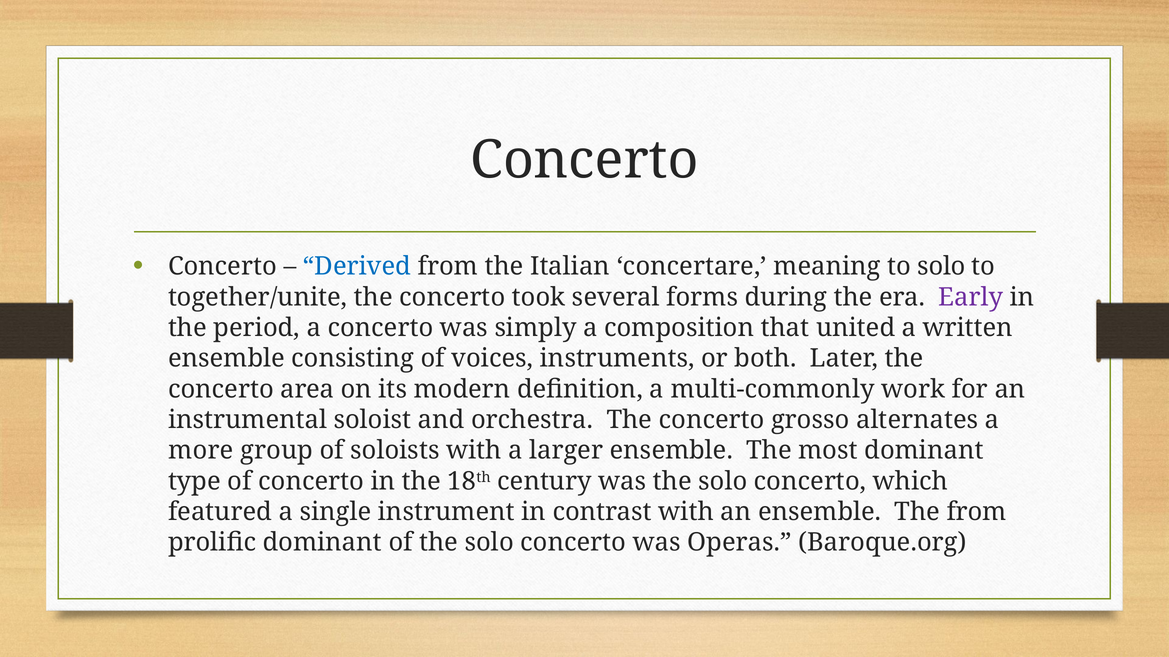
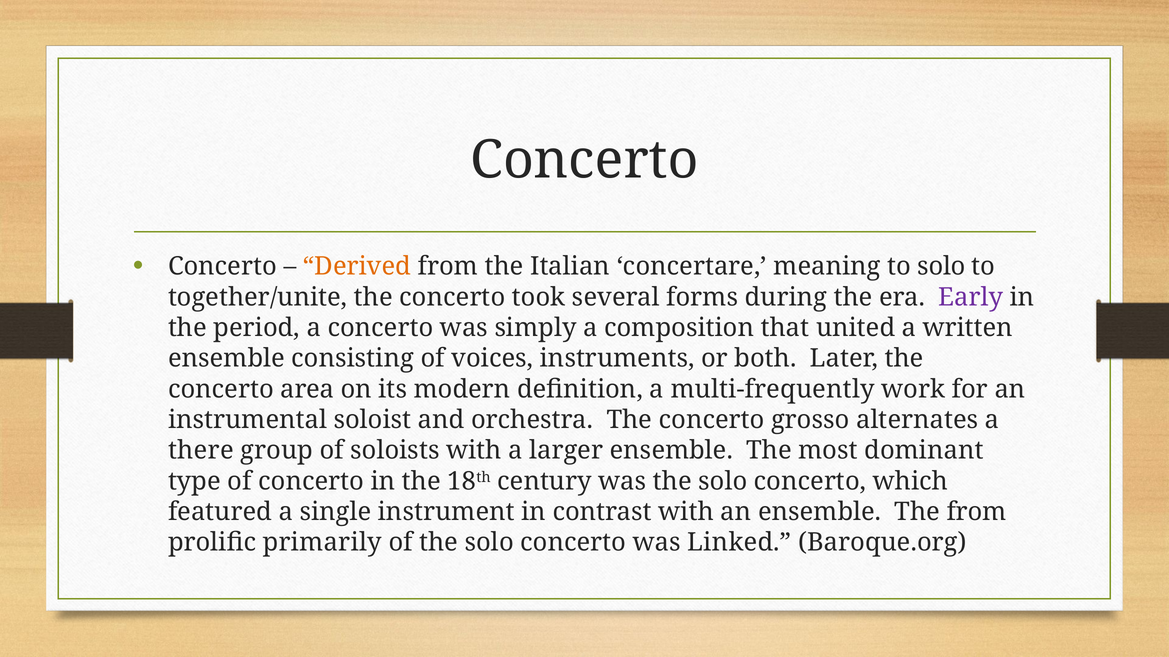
Derived colour: blue -> orange
multi-commonly: multi-commonly -> multi-frequently
more: more -> there
prolific dominant: dominant -> primarily
Operas: Operas -> Linked
